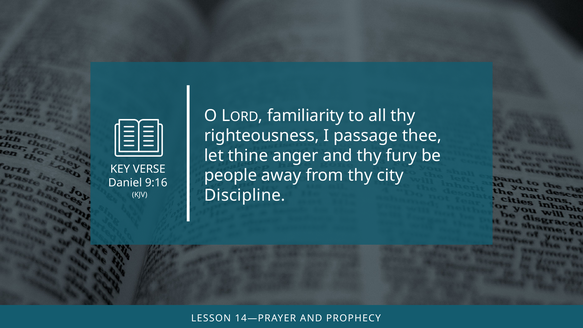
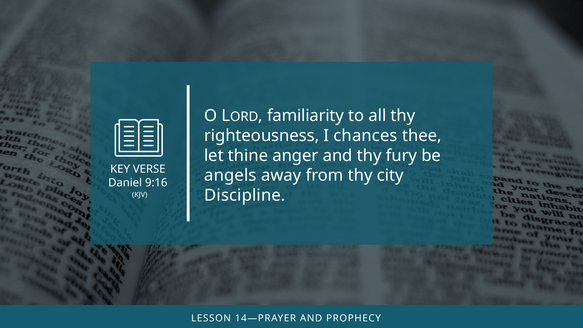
passage: passage -> chances
people: people -> angels
